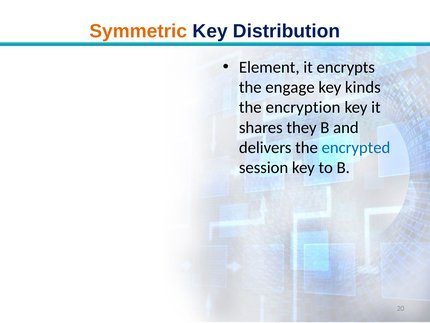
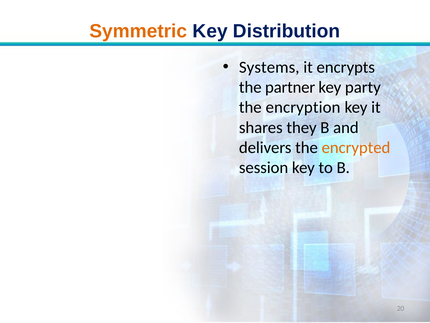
Element: Element -> Systems
engage: engage -> partner
kinds: kinds -> party
encrypted colour: blue -> orange
